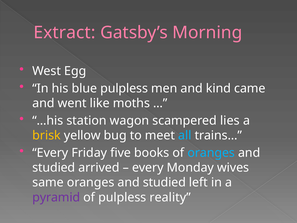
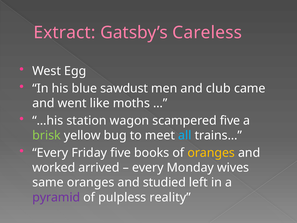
Morning: Morning -> Careless
blue pulpless: pulpless -> sawdust
kind: kind -> club
scampered lies: lies -> five
brisk colour: yellow -> light green
oranges at (211, 153) colour: light blue -> yellow
studied at (54, 167): studied -> worked
